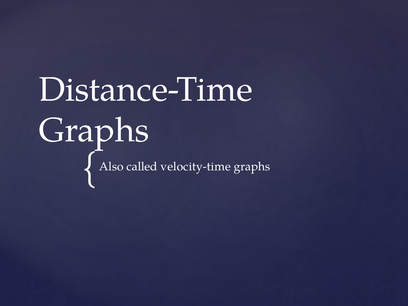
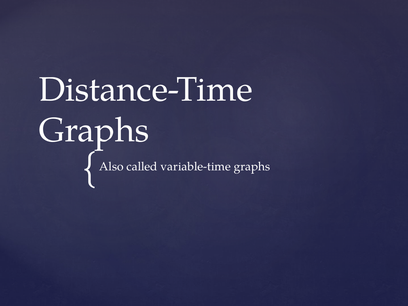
velocity-time: velocity-time -> variable-time
